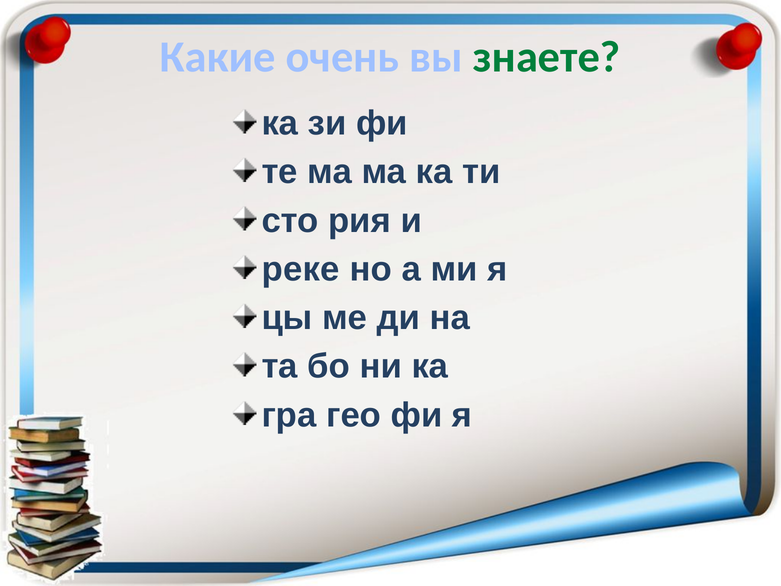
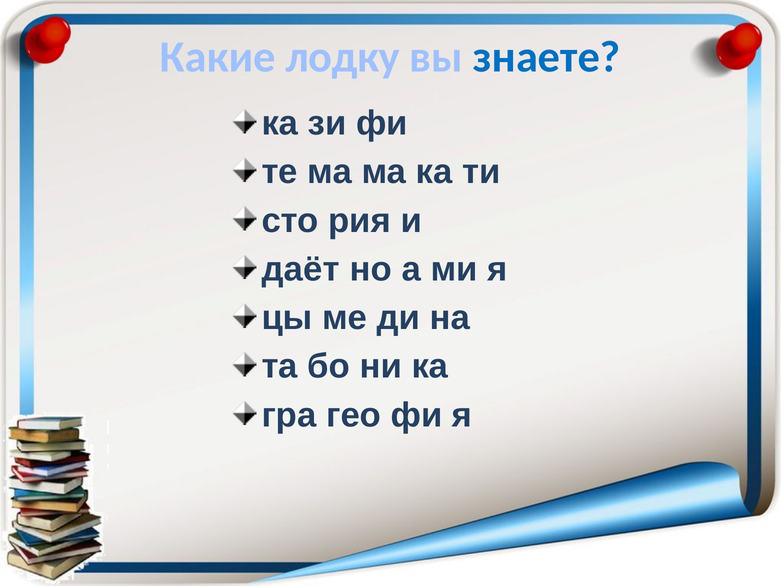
очень: очень -> лодку
знаете colour: green -> blue
реке: реке -> даёт
